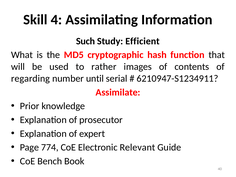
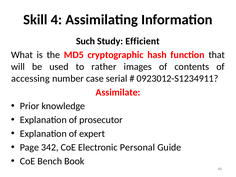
regarding: regarding -> accessing
until: until -> case
6210947-S1234911: 6210947-S1234911 -> 0923012-S1234911
774: 774 -> 342
Relevant: Relevant -> Personal
